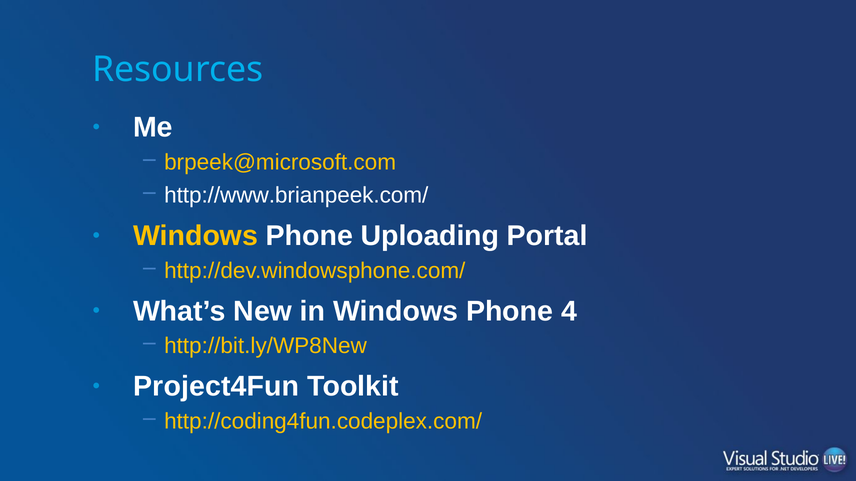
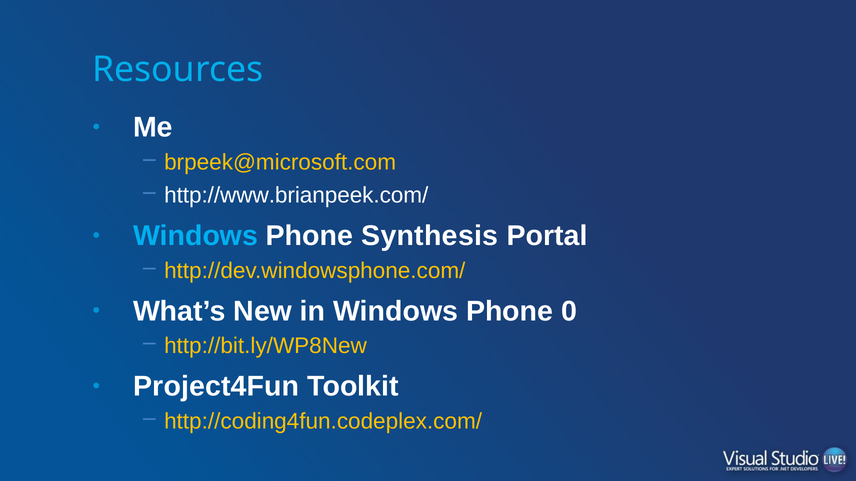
Windows at (196, 236) colour: yellow -> light blue
Uploading: Uploading -> Synthesis
4: 4 -> 0
